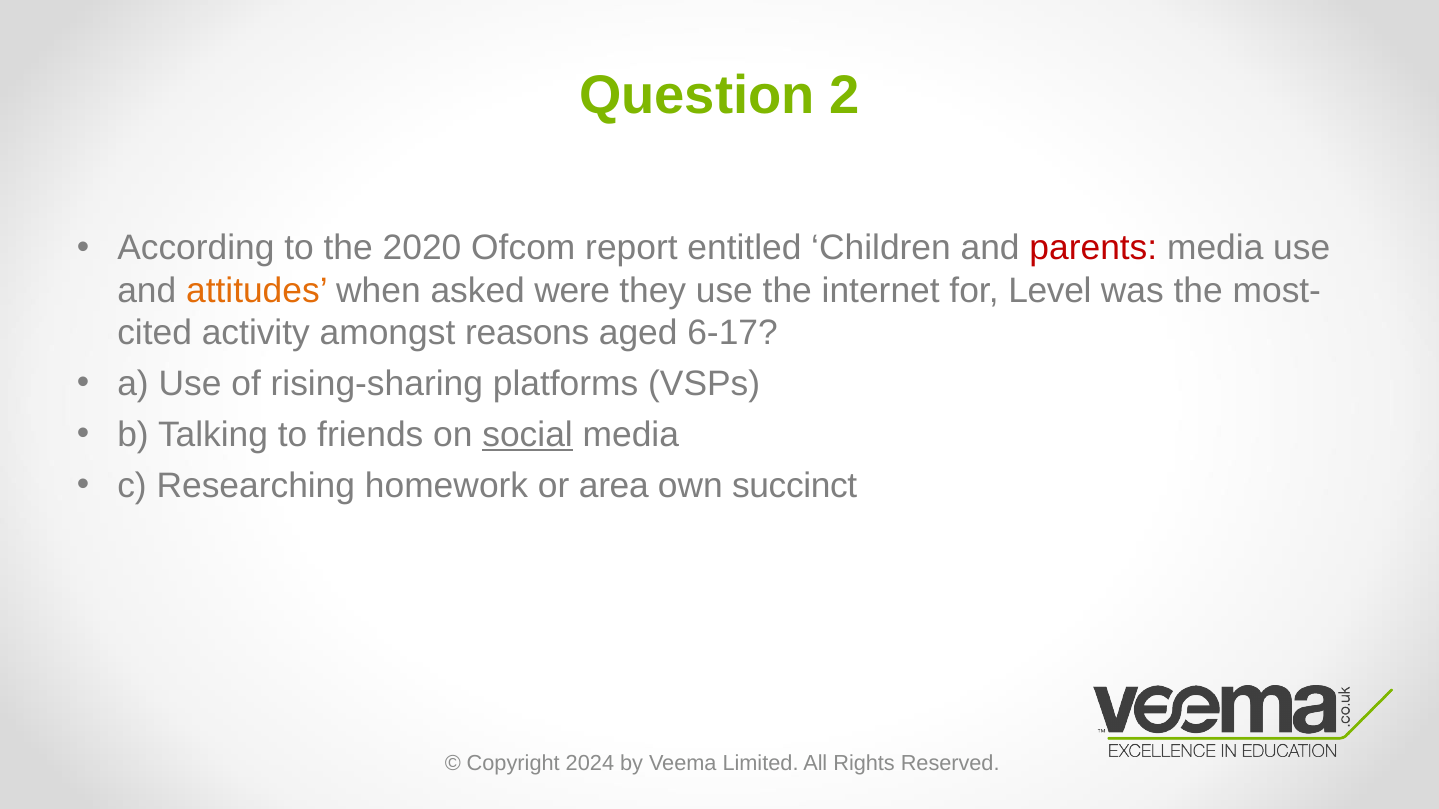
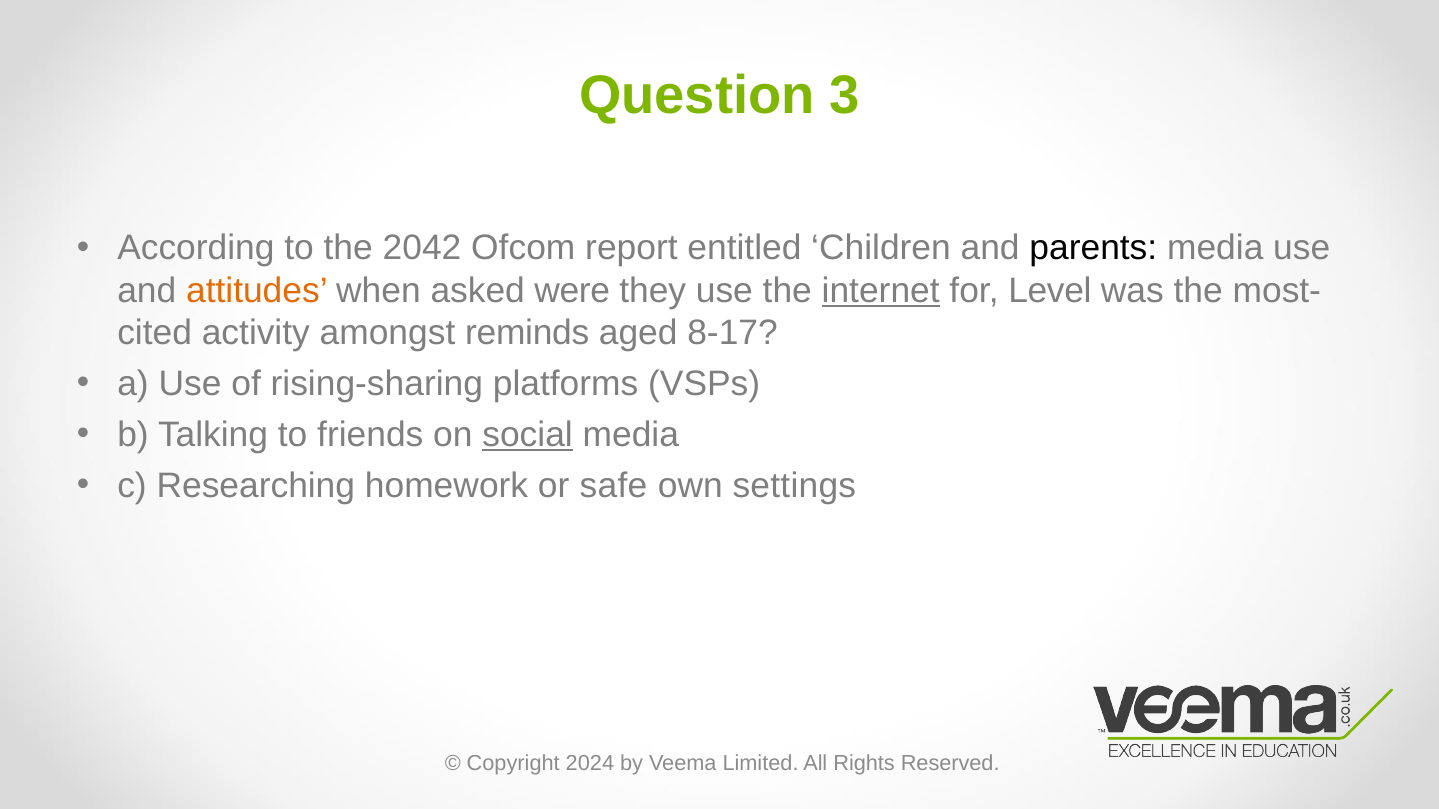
2: 2 -> 3
2020: 2020 -> 2042
parents colour: red -> black
internet underline: none -> present
reasons: reasons -> reminds
6-17: 6-17 -> 8-17
area: area -> safe
succinct: succinct -> settings
